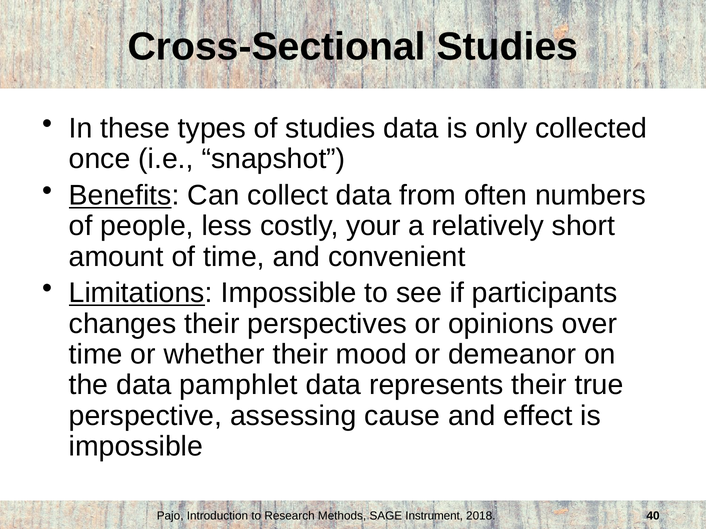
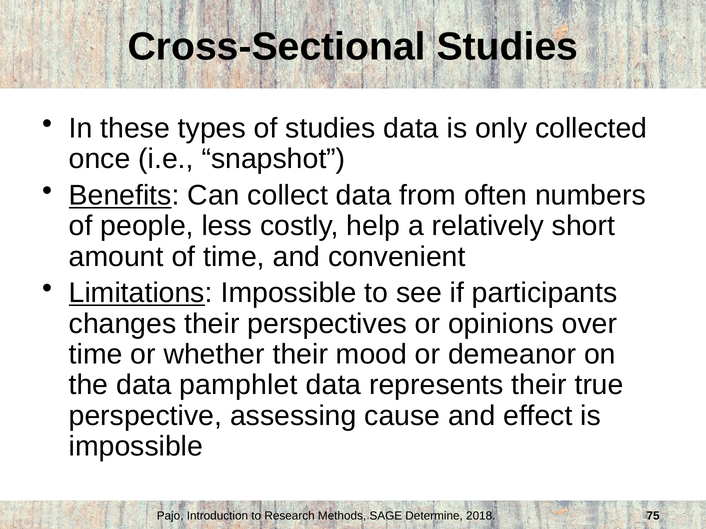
your: your -> help
Instrument: Instrument -> Determine
40: 40 -> 75
